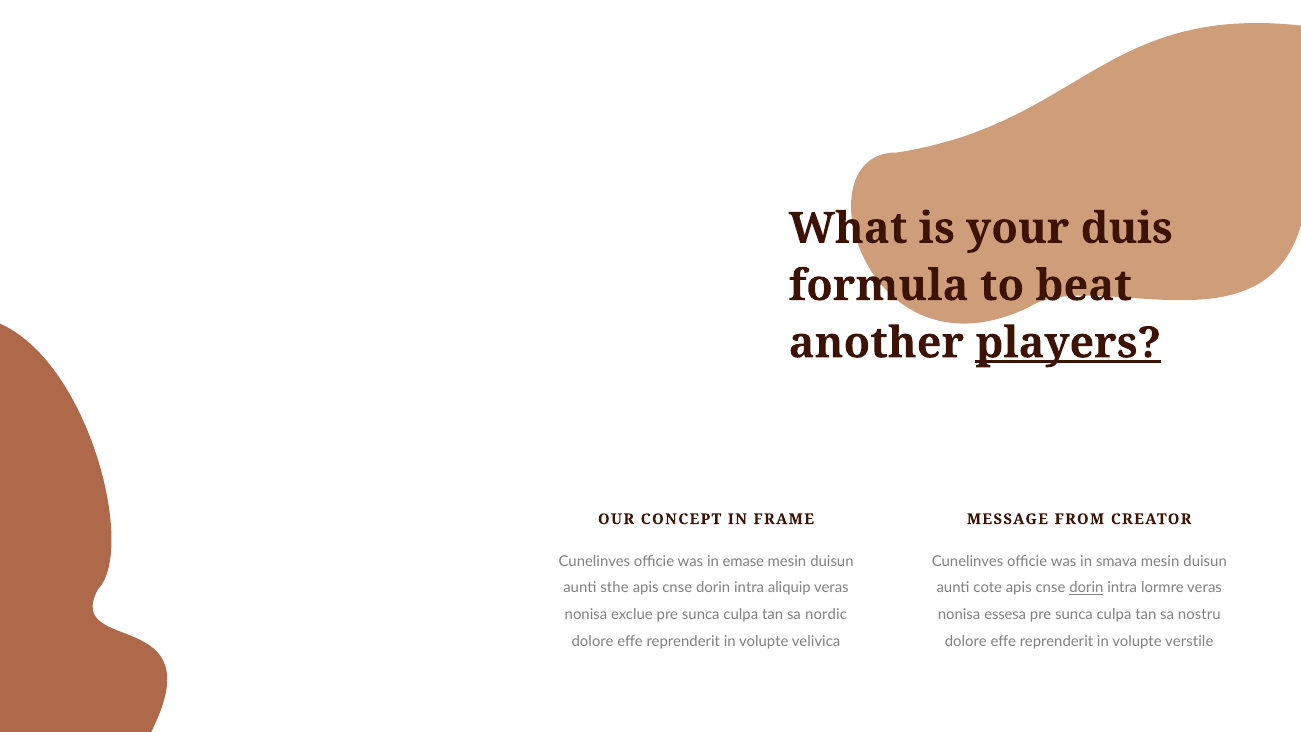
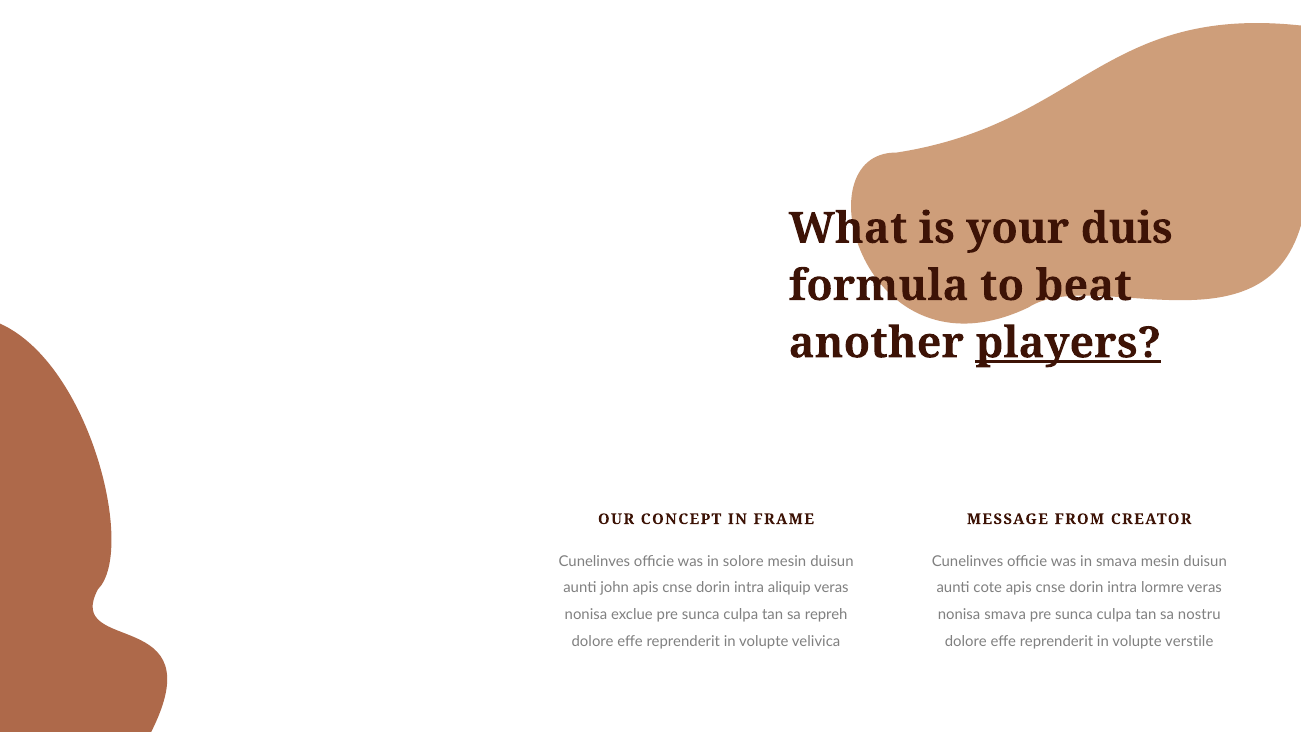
emase: emase -> solore
sthe: sthe -> john
dorin at (1086, 588) underline: present -> none
nordic: nordic -> repreh
nonisa essesa: essesa -> smava
